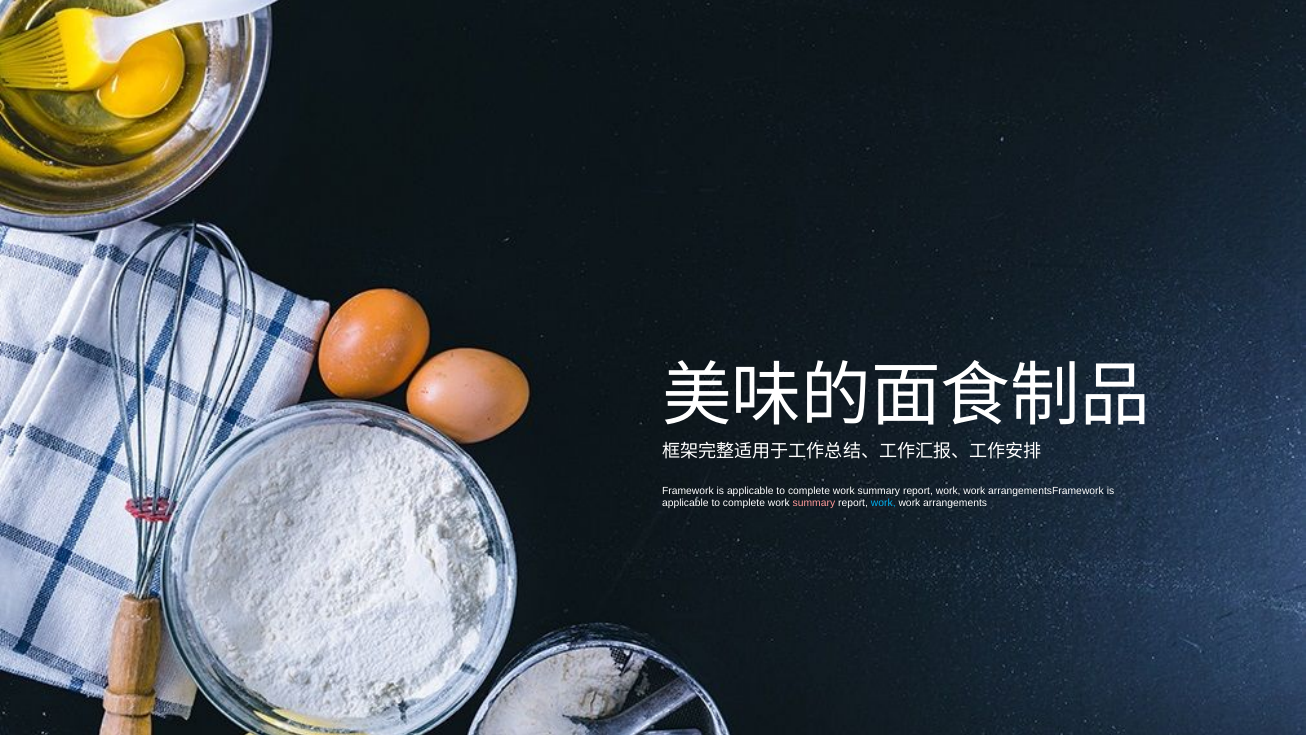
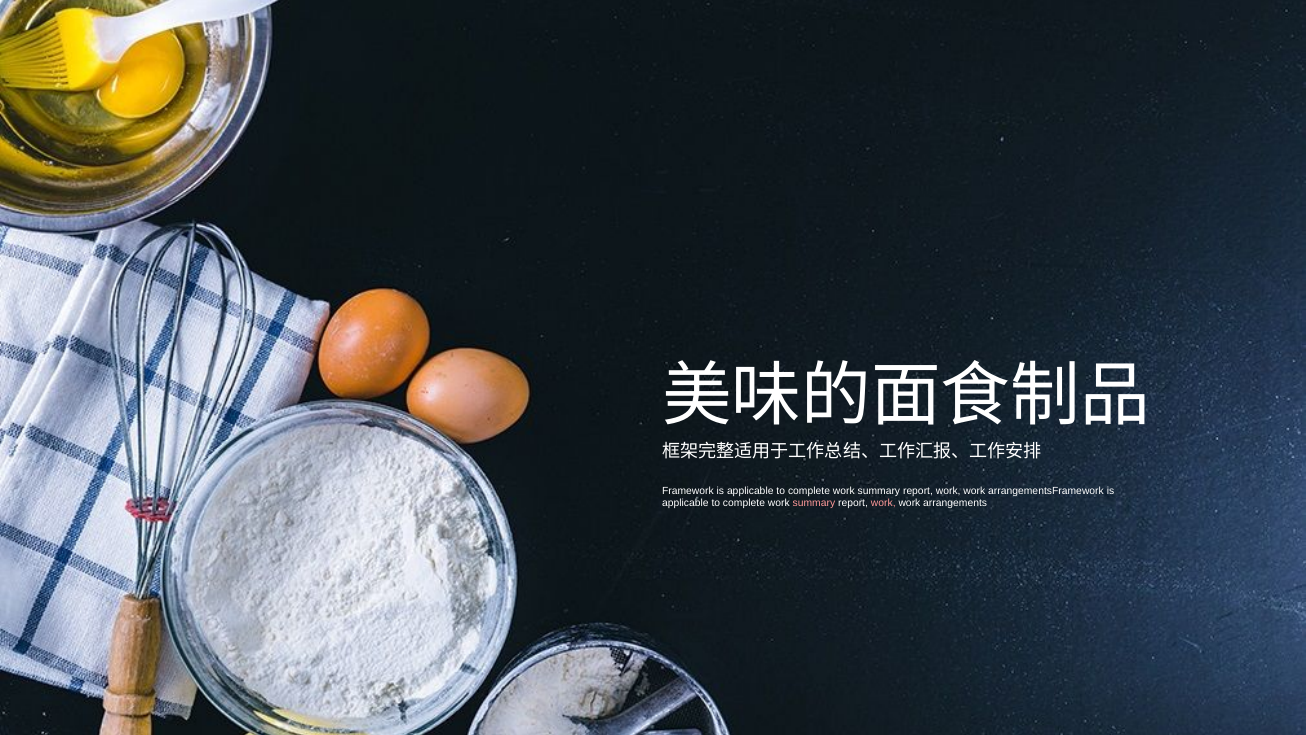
work at (883, 503) colour: light blue -> pink
